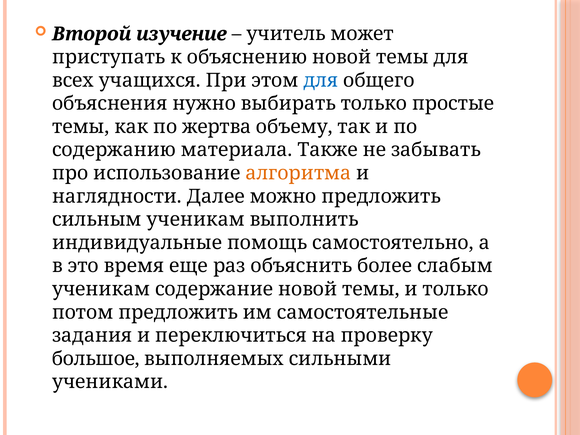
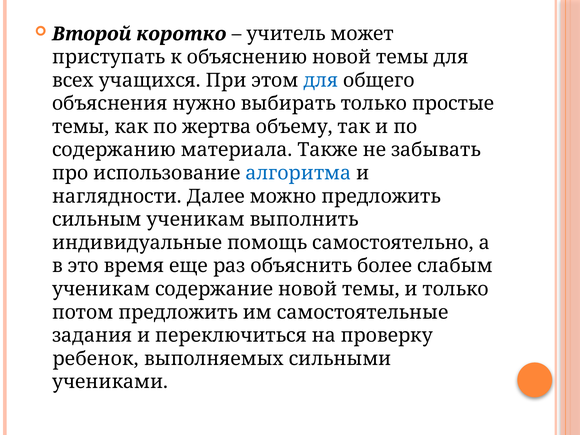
изучение: изучение -> коротко
алгоритма colour: orange -> blue
большое: большое -> ребенок
